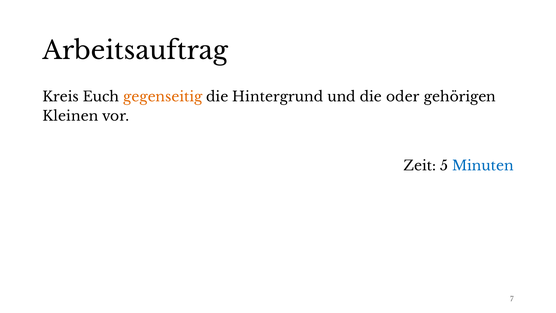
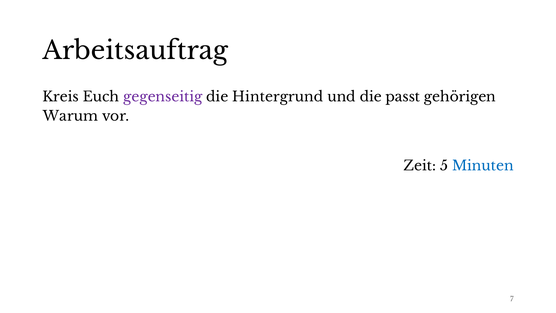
gegenseitig colour: orange -> purple
oder: oder -> passt
Kleinen: Kleinen -> Warum
